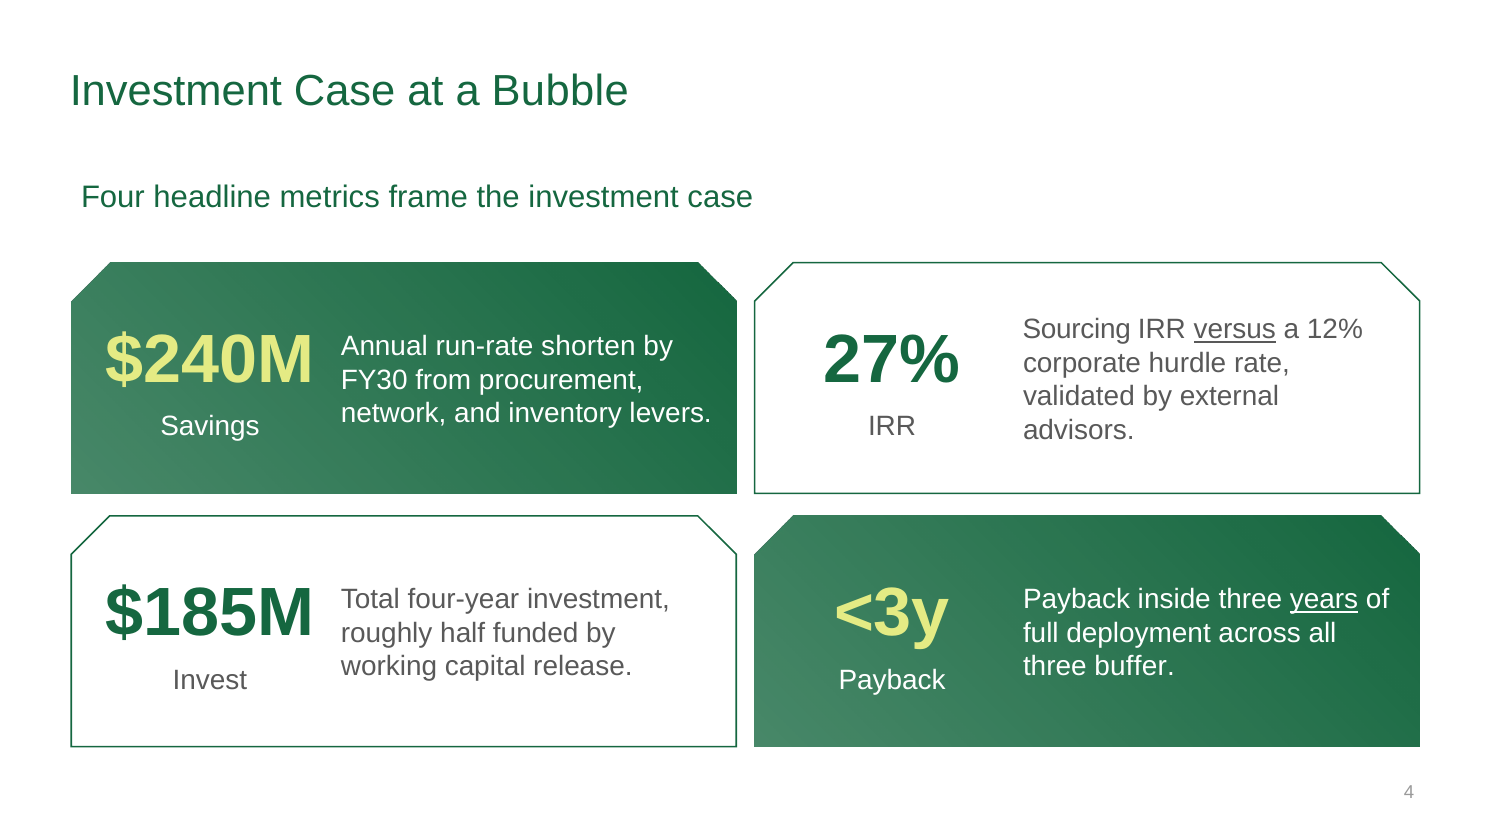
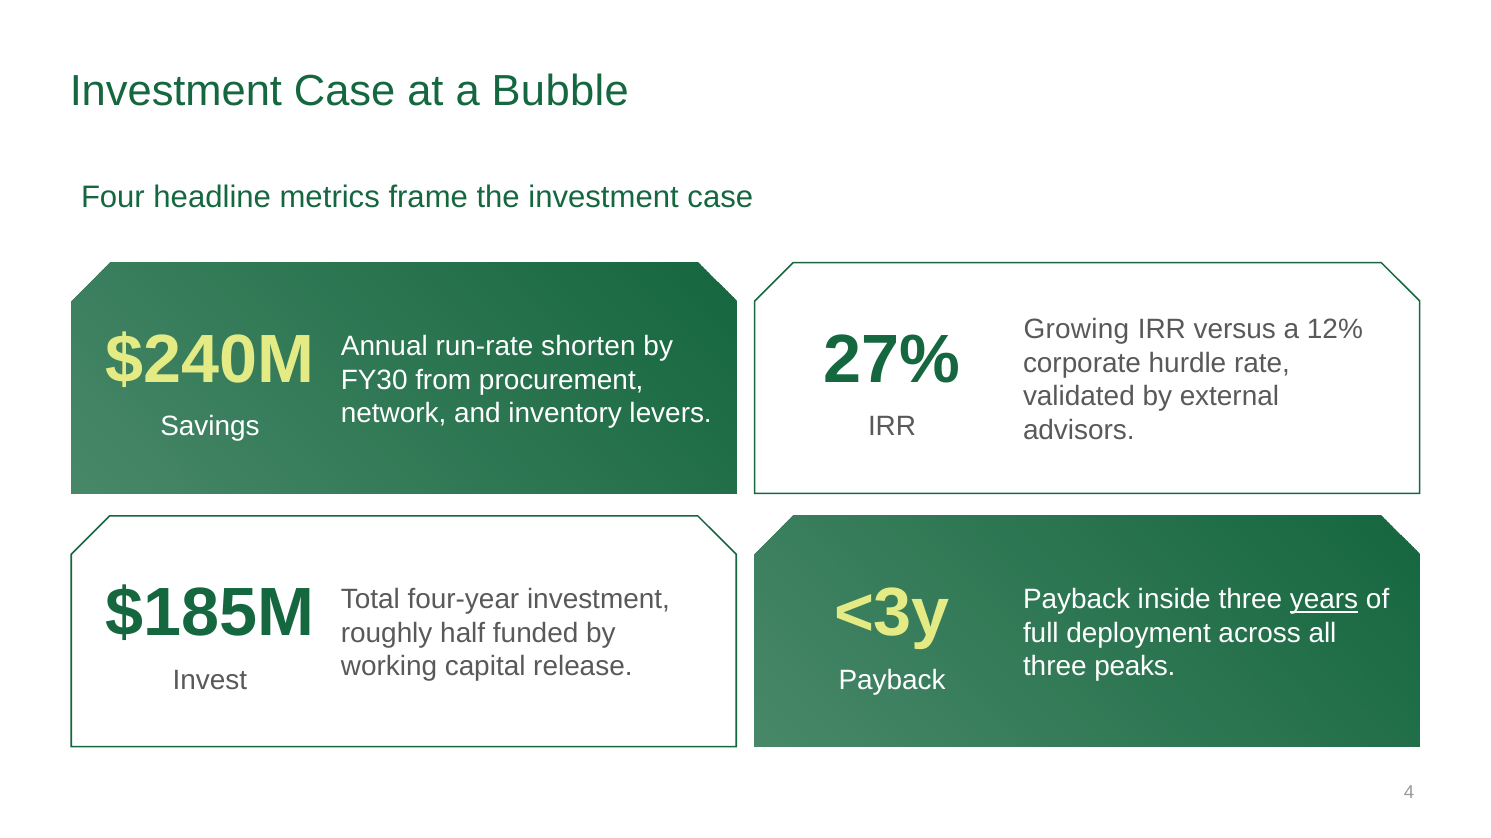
Sourcing: Sourcing -> Growing
versus underline: present -> none
buffer: buffer -> peaks
